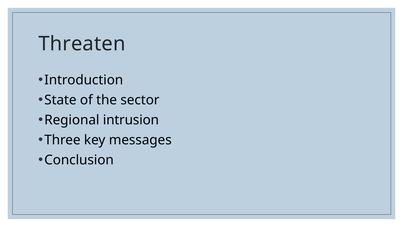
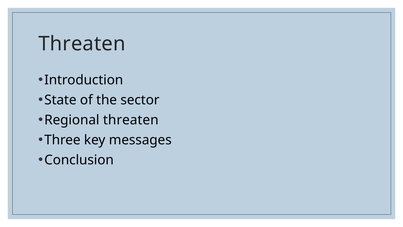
Regional intrusion: intrusion -> threaten
